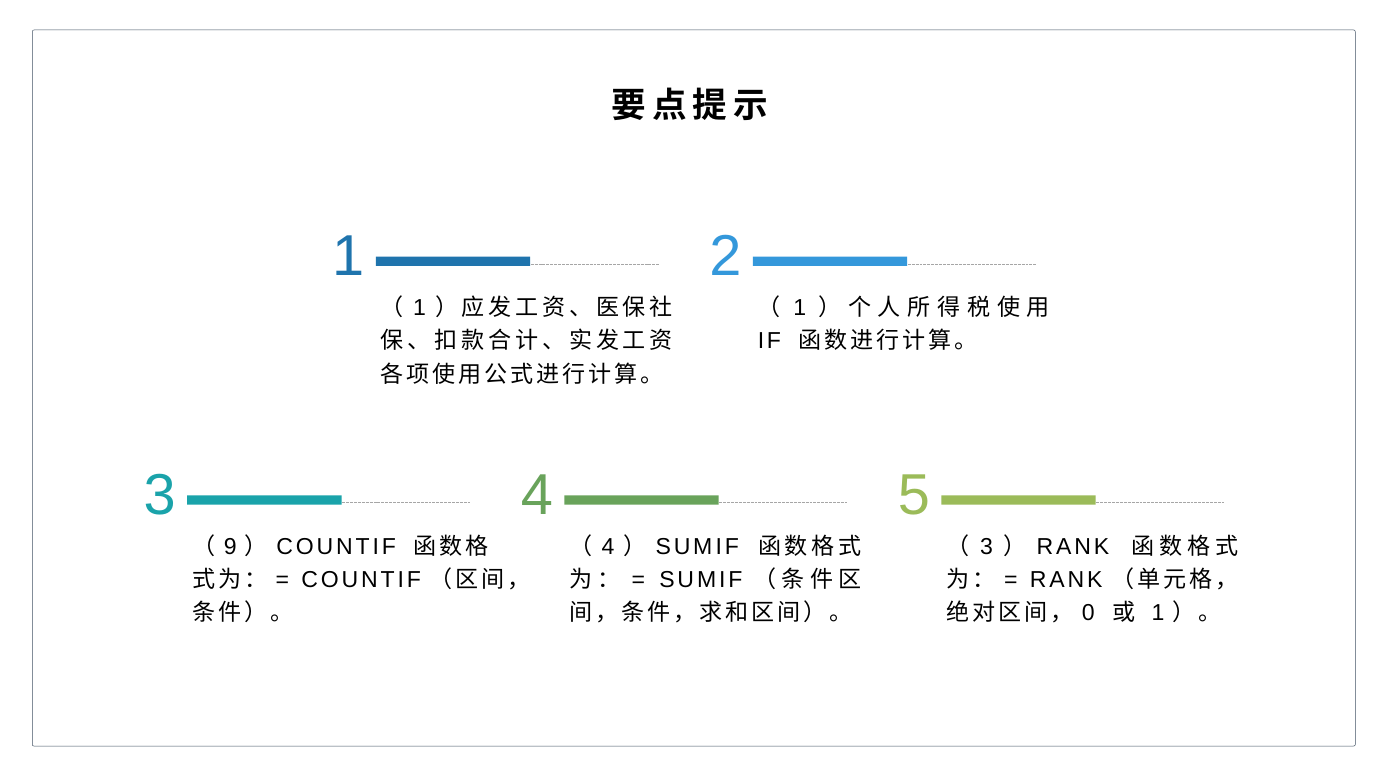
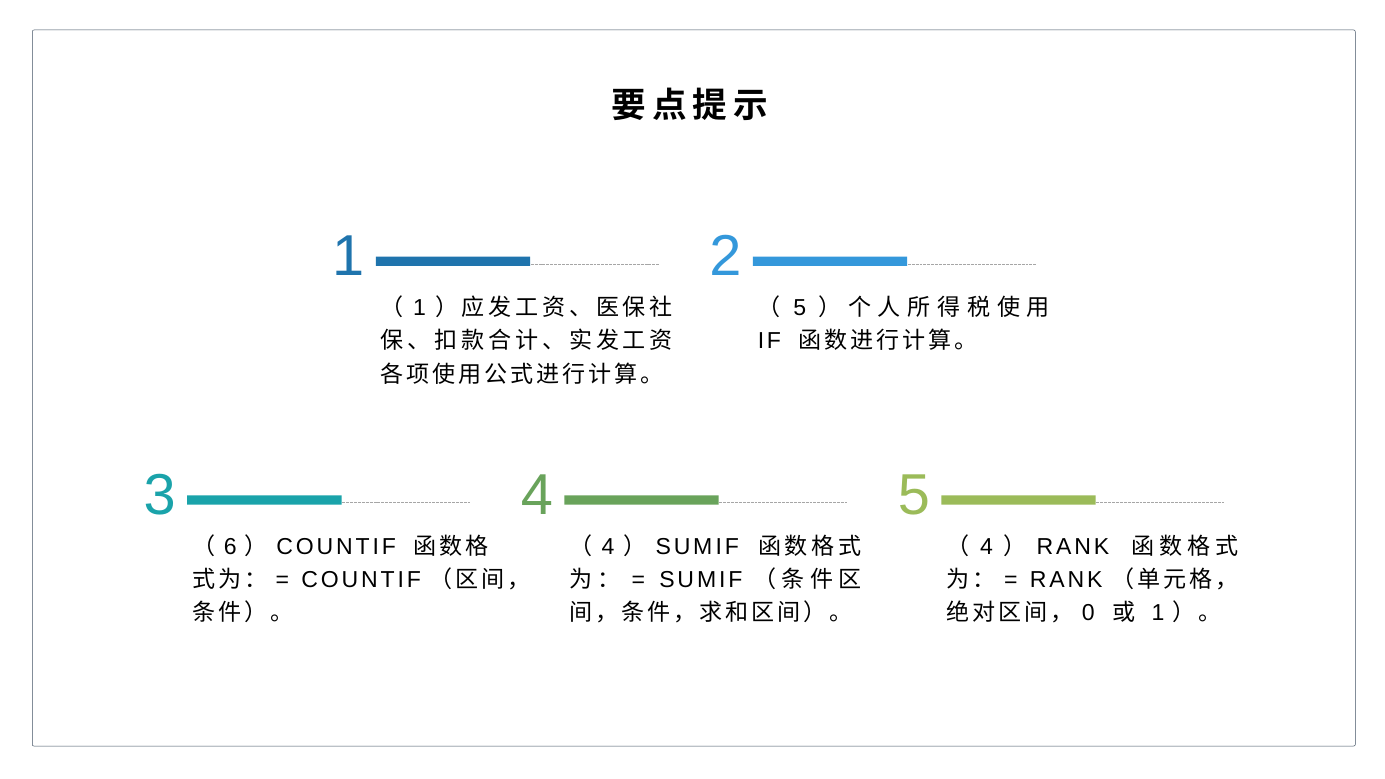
1 at (800, 308): 1 -> 5
9: 9 -> 6
3 at (986, 547): 3 -> 4
